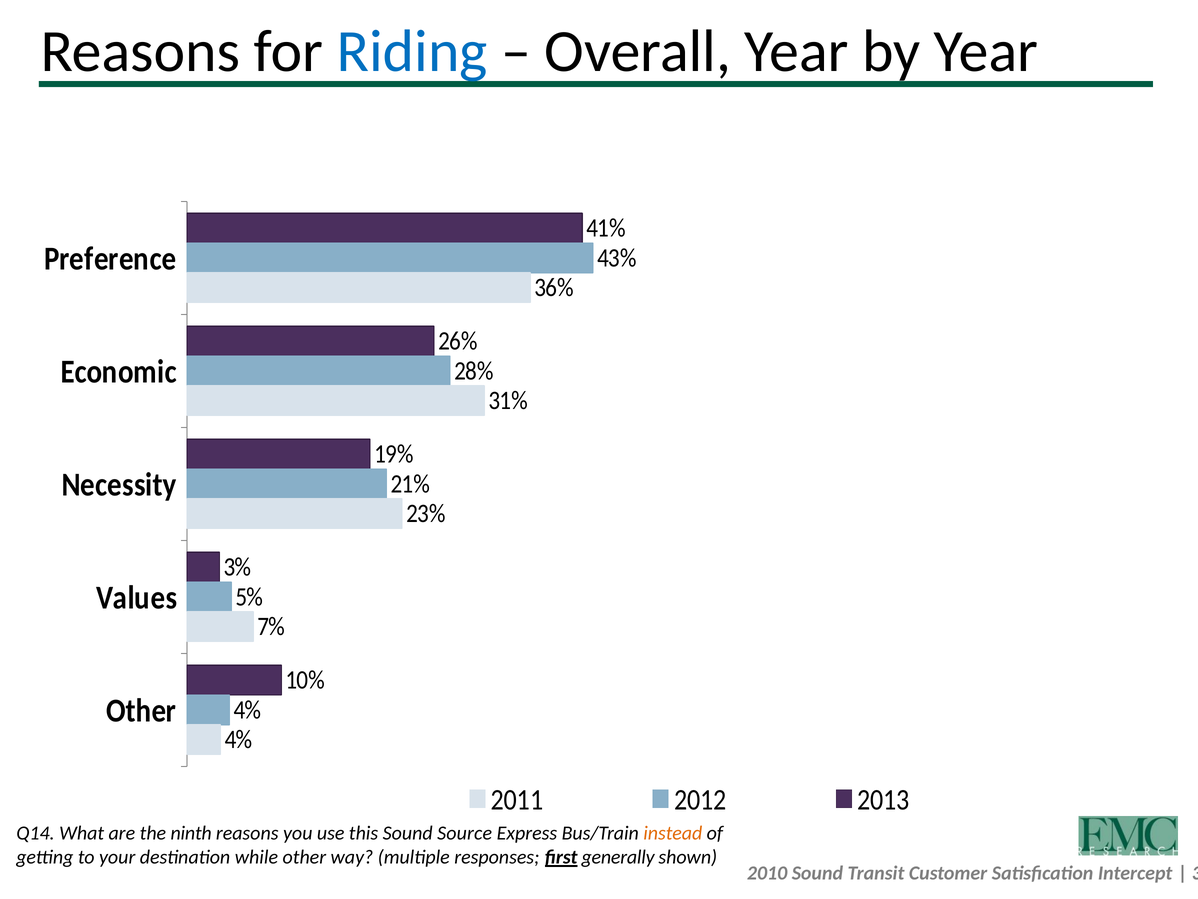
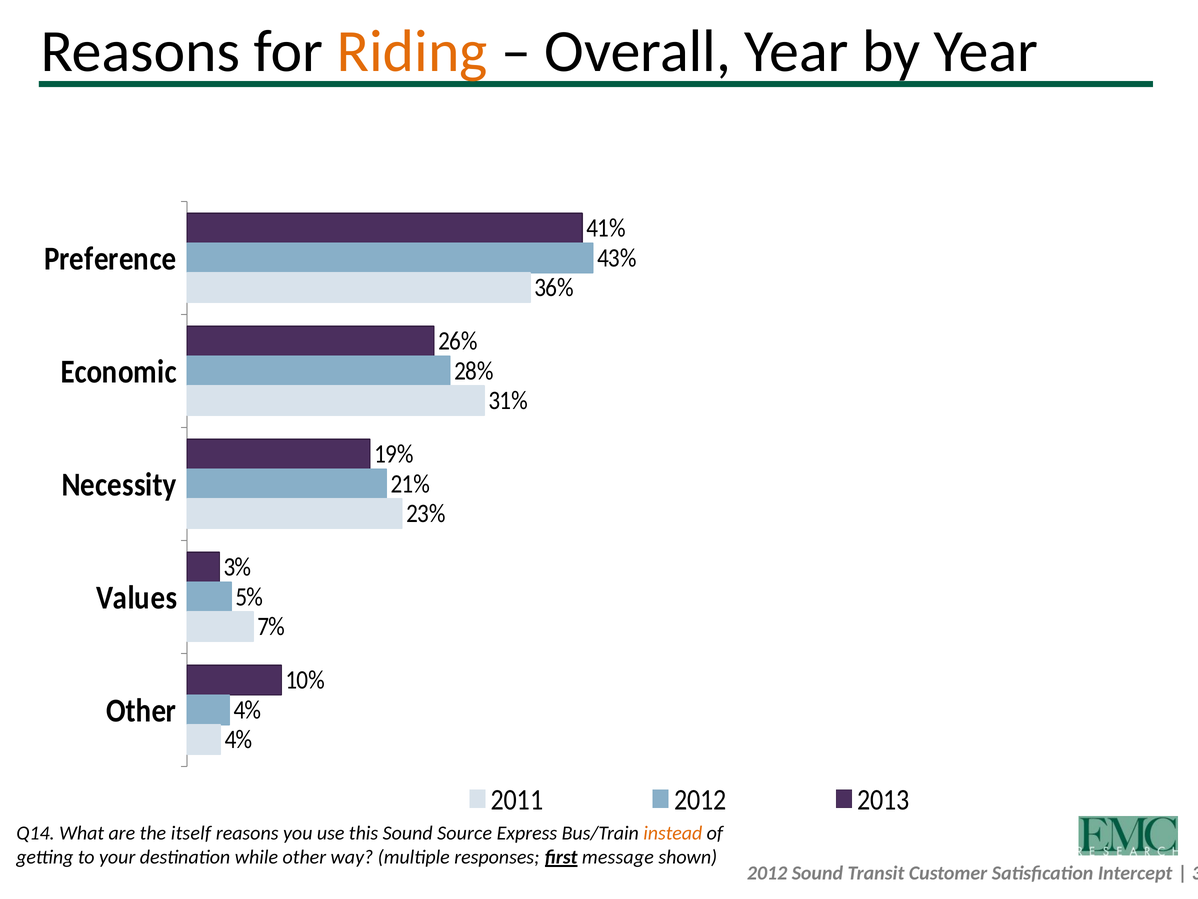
Riding colour: blue -> orange
ninth: ninth -> itself
generally: generally -> message
2010 at (767, 873): 2010 -> 2012
